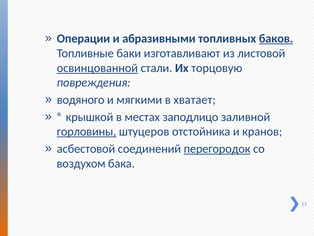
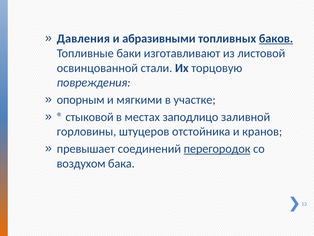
Операции: Операции -> Давления
освинцованной underline: present -> none
водяного: водяного -> опорным
хватает: хватает -> участке
крышкой: крышкой -> стыковой
горловины underline: present -> none
асбестовой: асбестовой -> превышает
